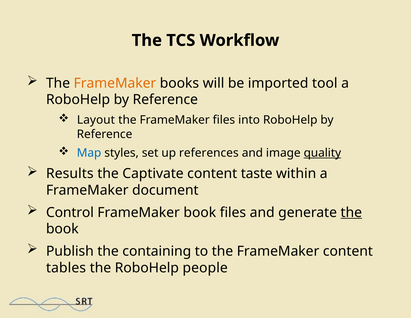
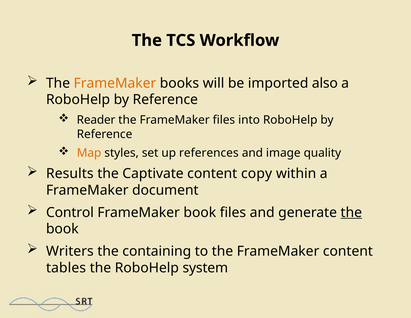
tool: tool -> also
Layout: Layout -> Reader
Map colour: blue -> orange
quality underline: present -> none
taste: taste -> copy
Publish: Publish -> Writers
people: people -> system
